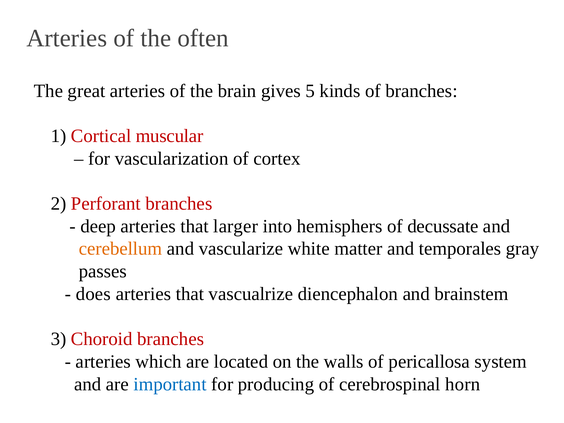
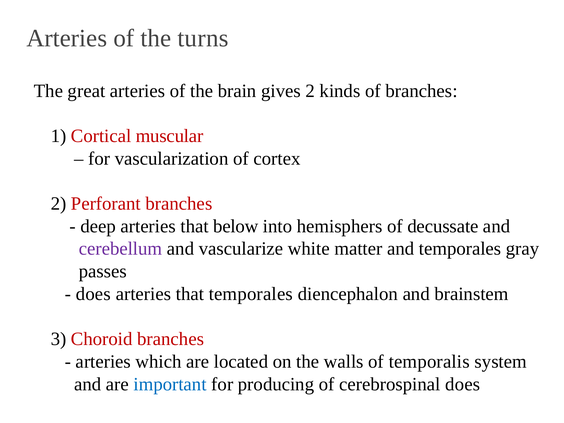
often: often -> turns
gives 5: 5 -> 2
larger: larger -> below
cerebellum colour: orange -> purple
that vascualrize: vascualrize -> temporales
pericallosa: pericallosa -> temporalis
cerebrospinal horn: horn -> does
